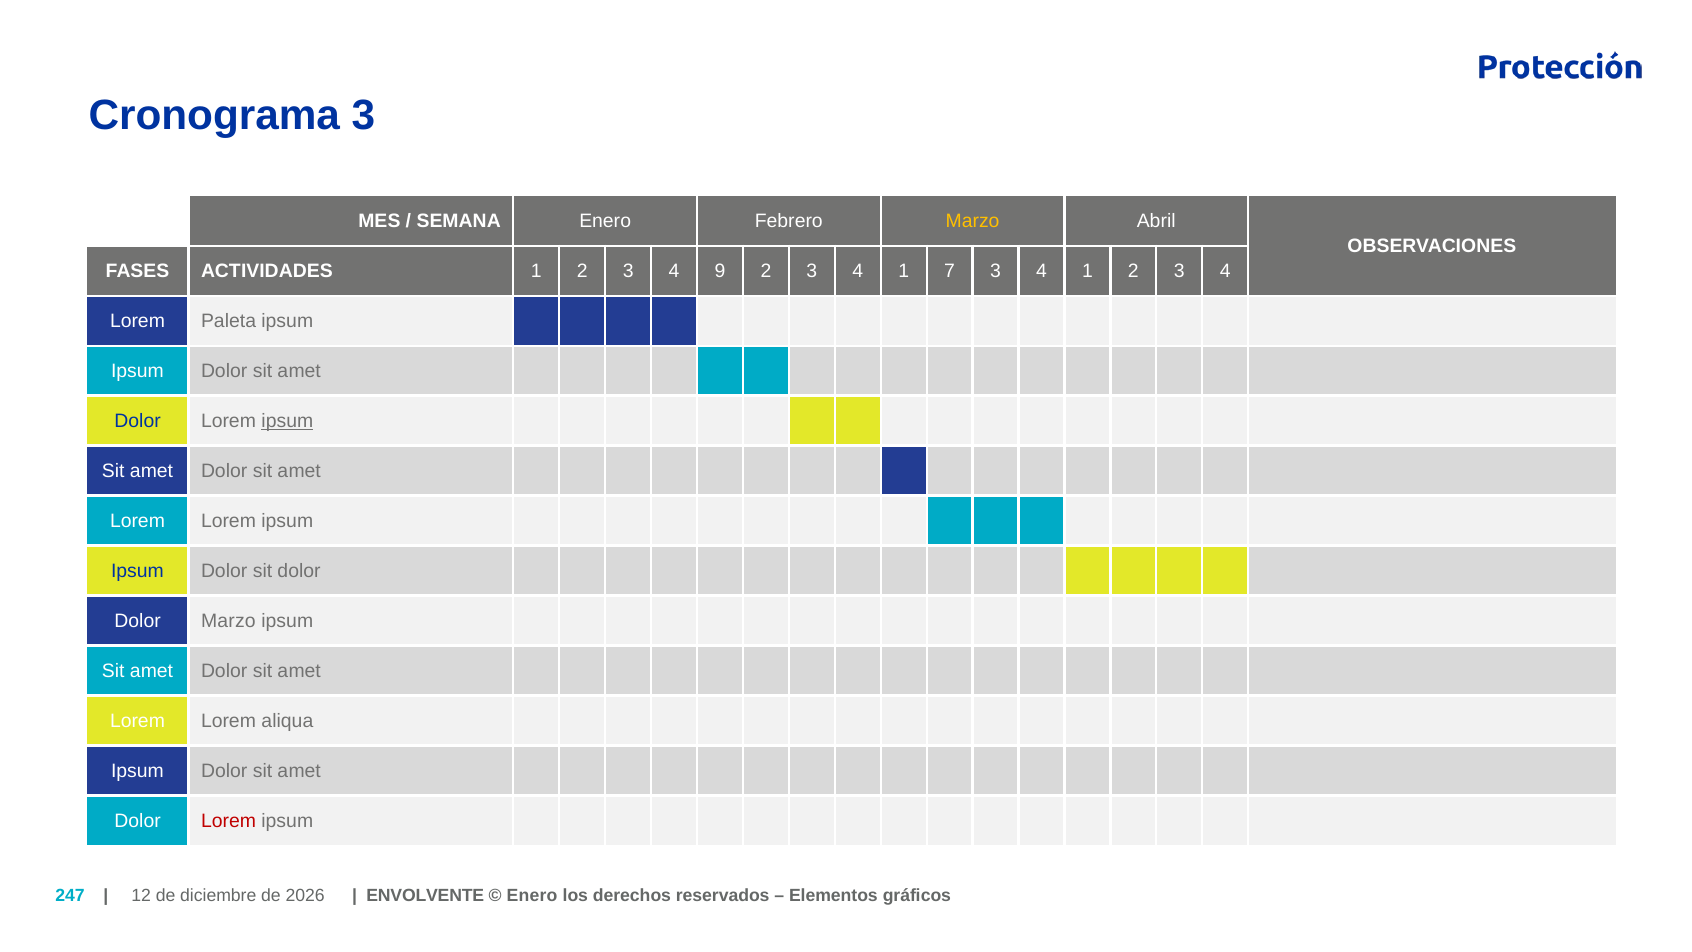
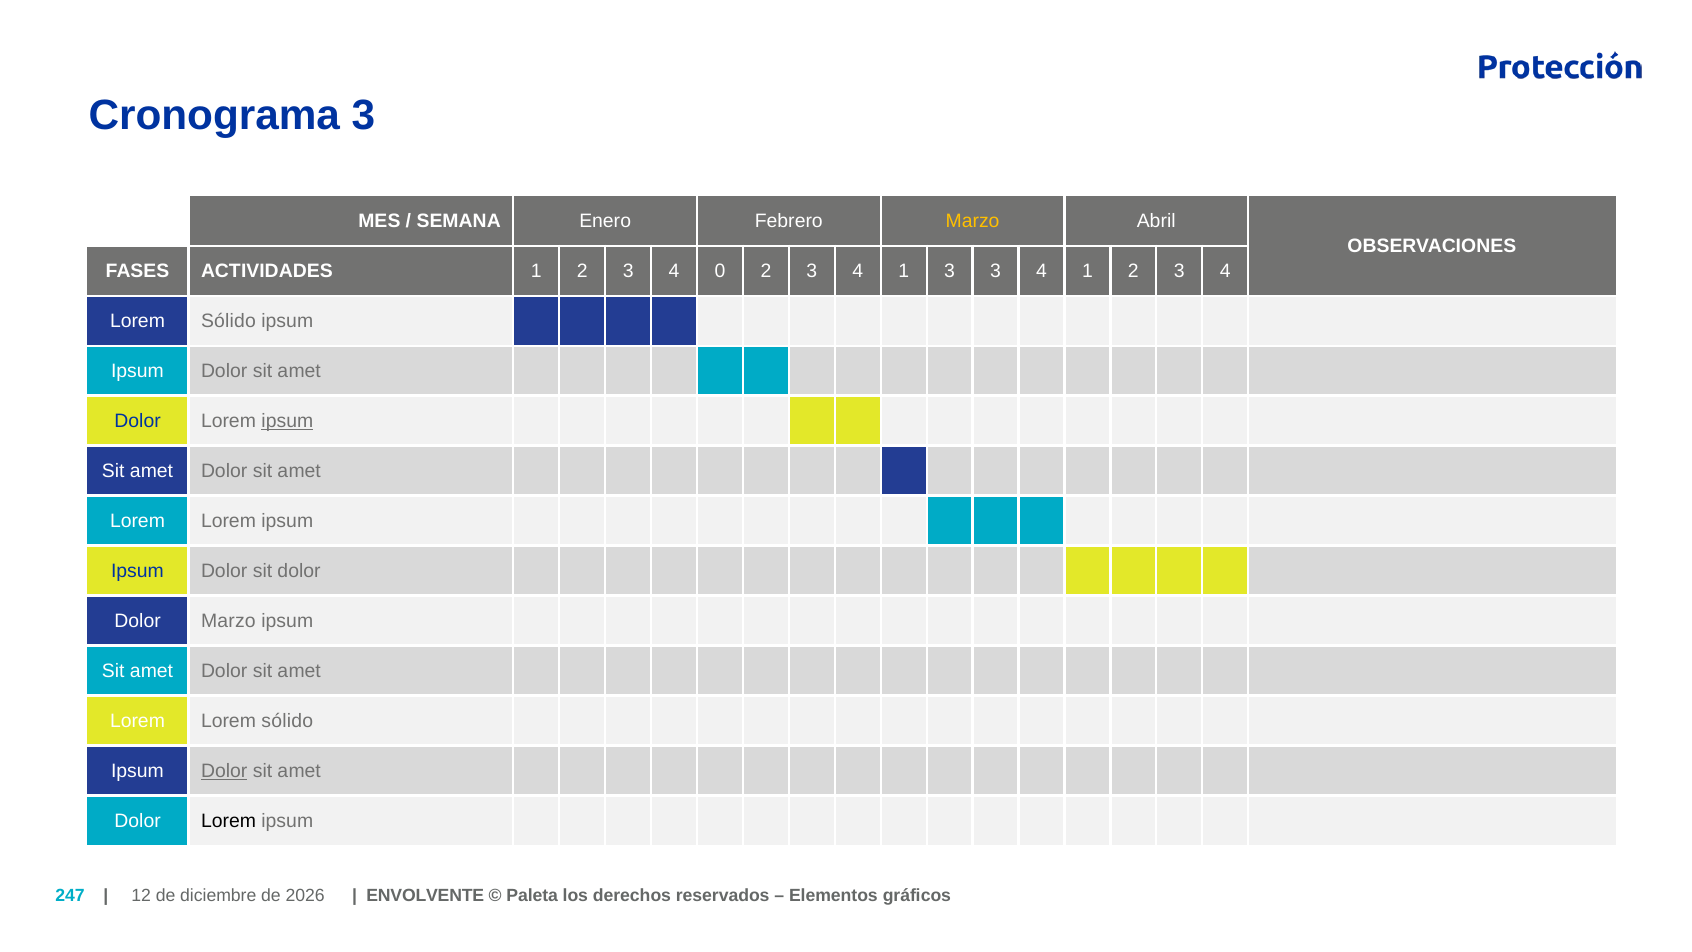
9: 9 -> 0
1 7: 7 -> 3
Paleta at (229, 321): Paleta -> Sólido
Lorem Lorem aliqua: aliqua -> sólido
Dolor at (224, 771) underline: none -> present
Lorem at (229, 821) colour: red -> black
Enero at (532, 896): Enero -> Paleta
